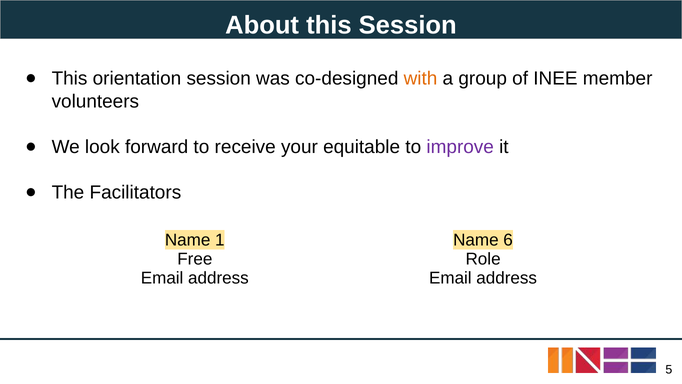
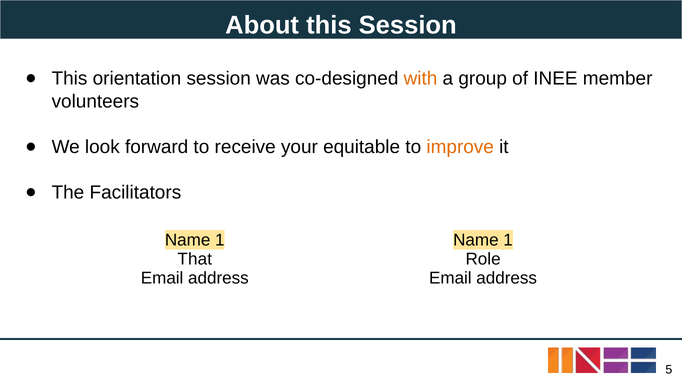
improve colour: purple -> orange
6 at (508, 240): 6 -> 1
Free: Free -> That
